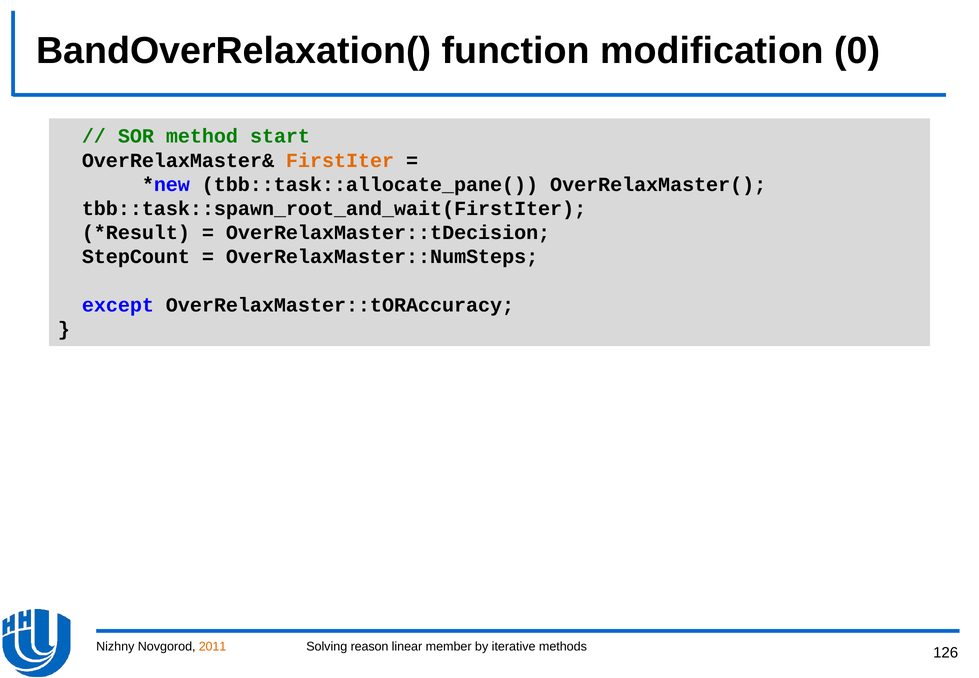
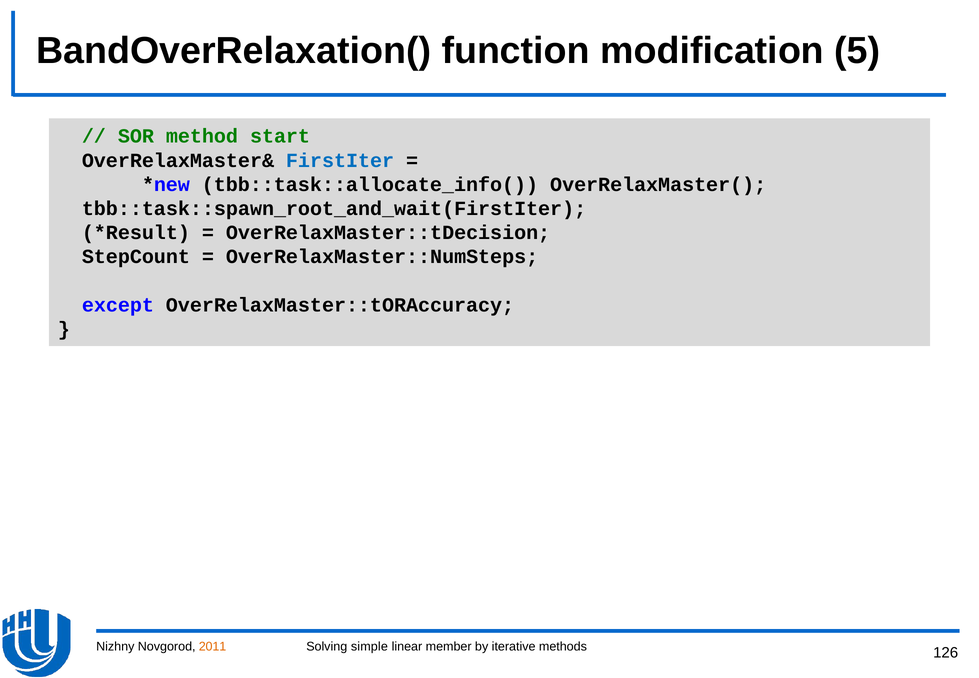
0: 0 -> 5
FirstIter colour: orange -> blue
tbb::task::allocate_pane(: tbb::task::allocate_pane( -> tbb::task::allocate_info(
reason: reason -> simple
